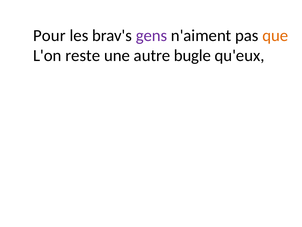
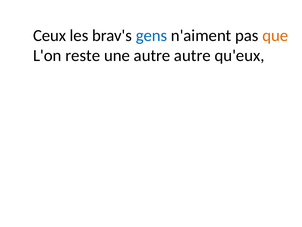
Pour: Pour -> Ceux
gens colour: purple -> blue
autre bugle: bugle -> autre
